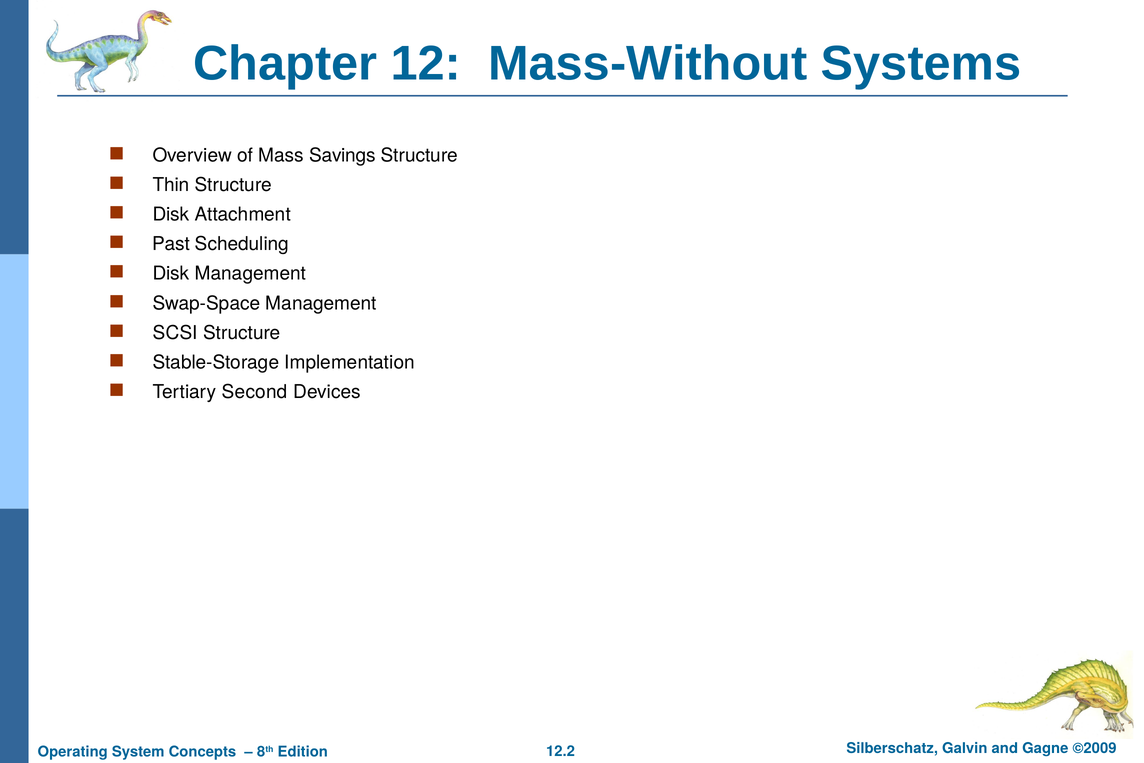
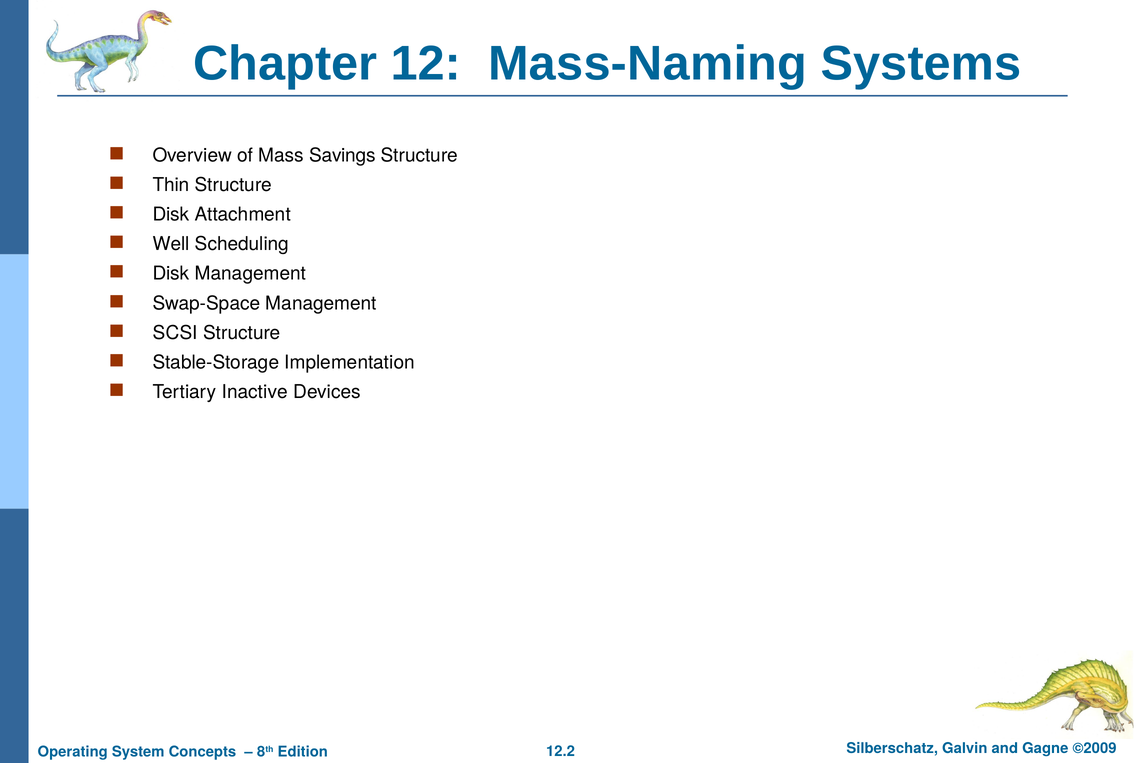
Mass-Without: Mass-Without -> Mass-Naming
Past: Past -> Well
Second: Second -> Inactive
